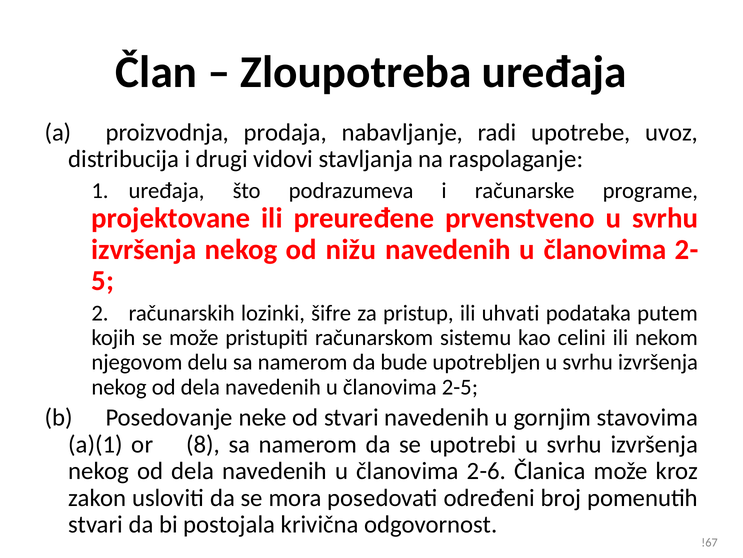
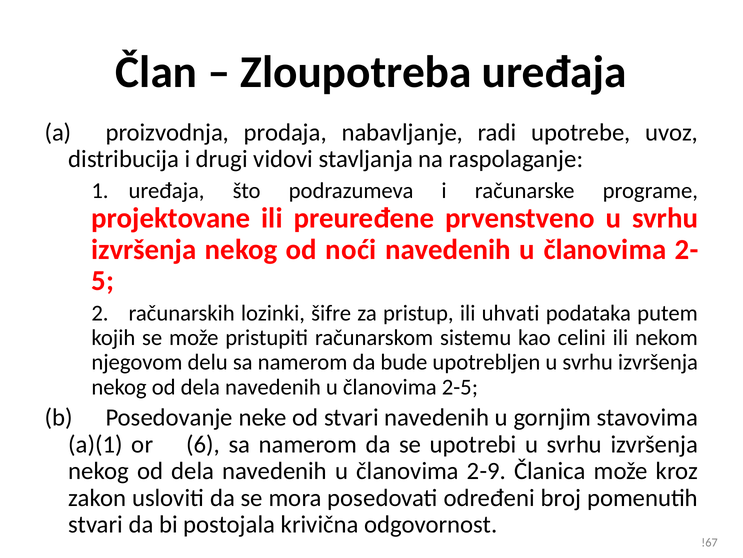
nižu: nižu -> noći
8: 8 -> 6
2-6: 2-6 -> 2-9
